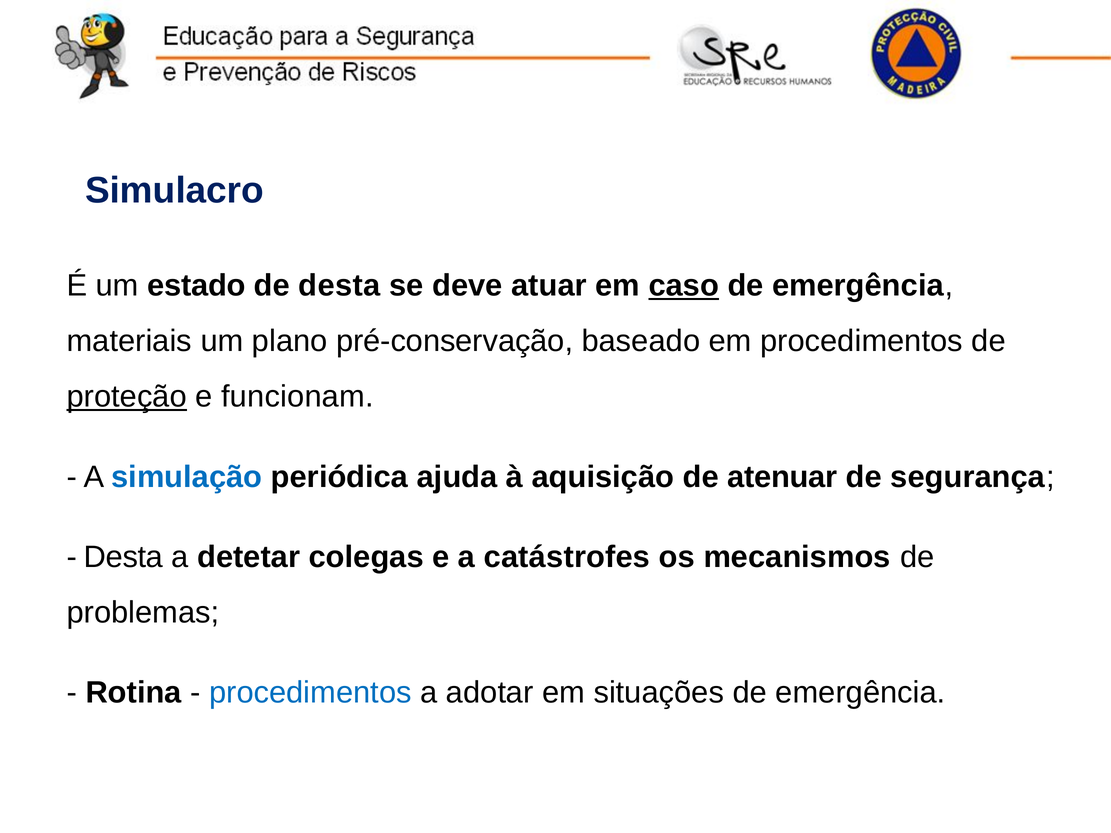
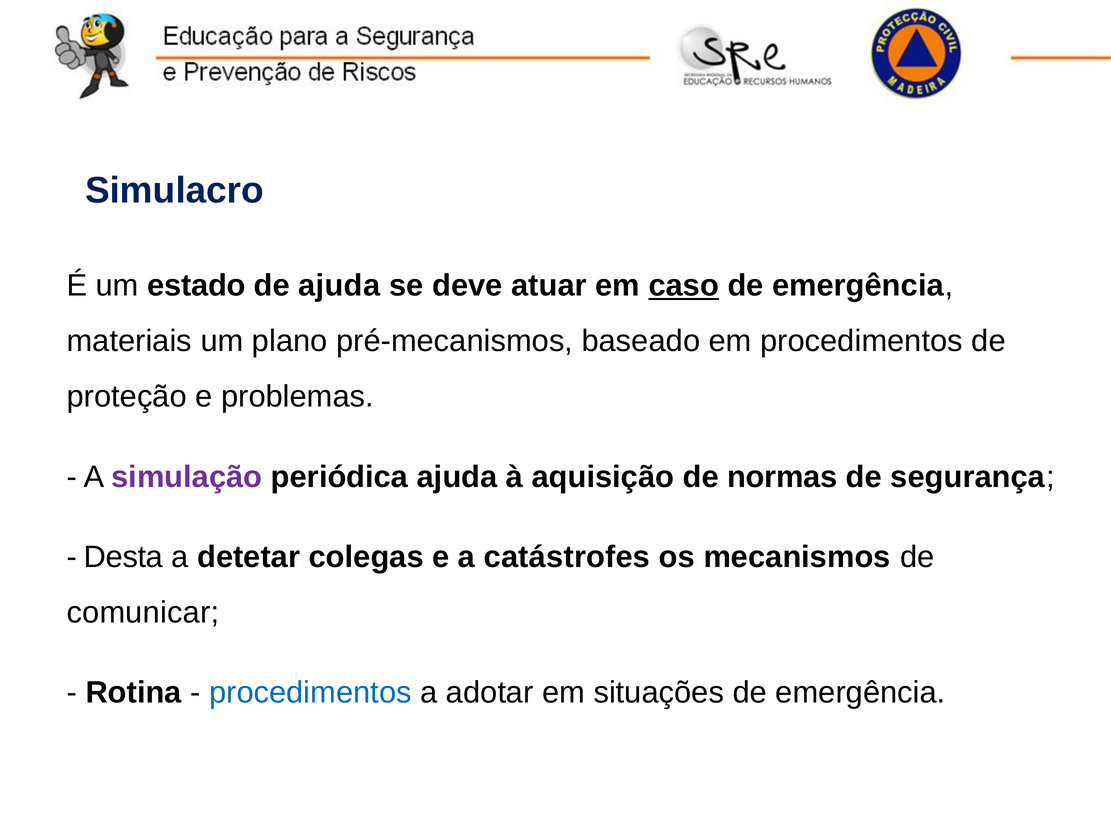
de desta: desta -> ajuda
pré-conservação: pré-conservação -> pré-mecanismos
proteção underline: present -> none
funcionam: funcionam -> problemas
simulação colour: blue -> purple
atenuar: atenuar -> normas
problemas: problemas -> comunicar
